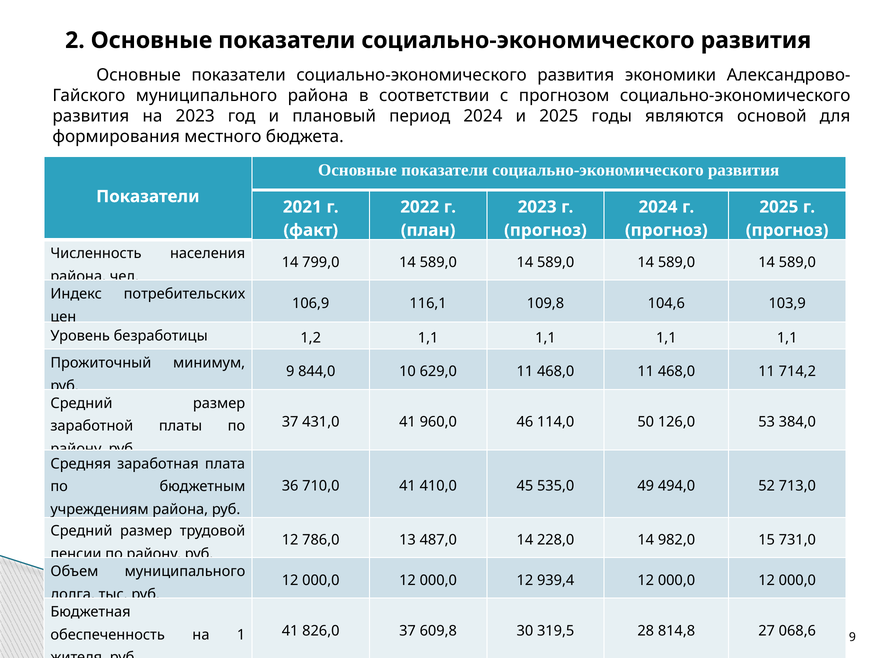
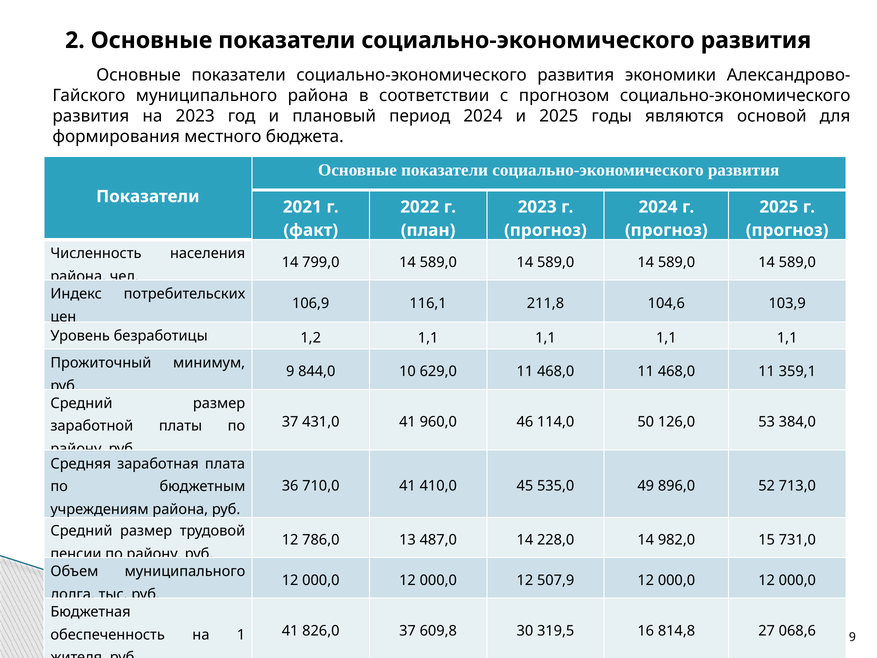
109,8: 109,8 -> 211,8
714,2: 714,2 -> 359,1
494,0: 494,0 -> 896,0
939,4: 939,4 -> 507,9
28: 28 -> 16
